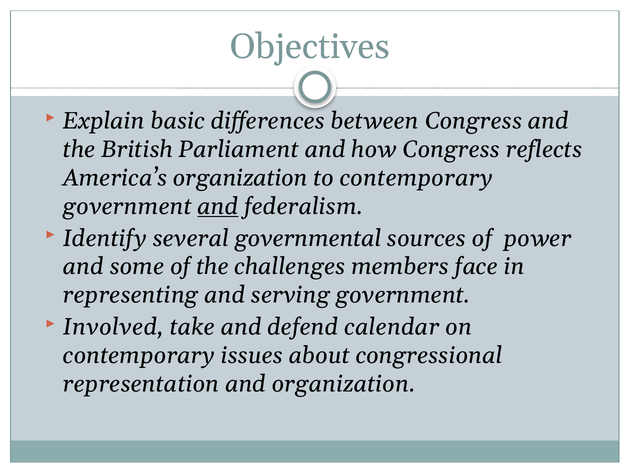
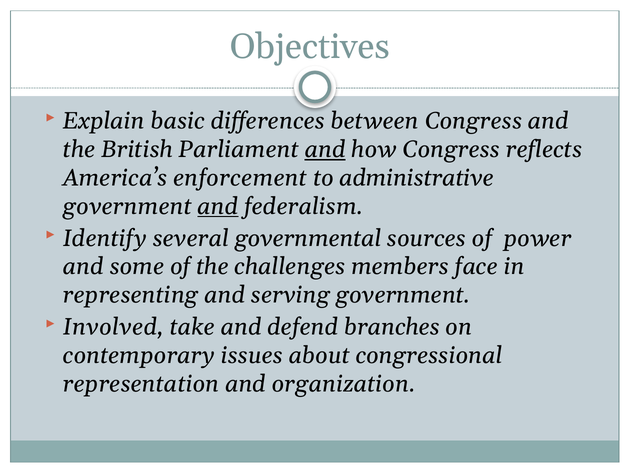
and at (325, 149) underline: none -> present
America’s organization: organization -> enforcement
to contemporary: contemporary -> administrative
calendar: calendar -> branches
